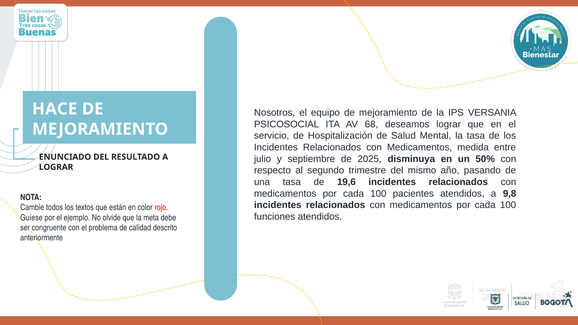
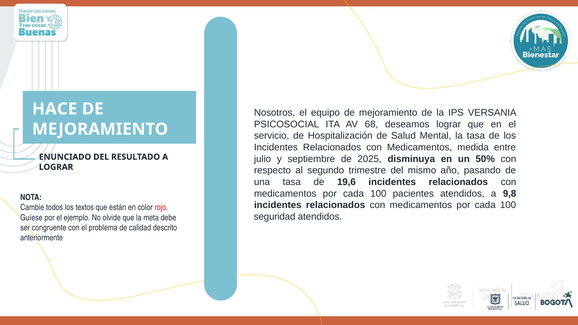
funciones: funciones -> seguridad
